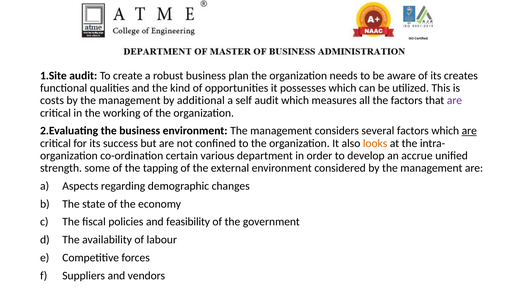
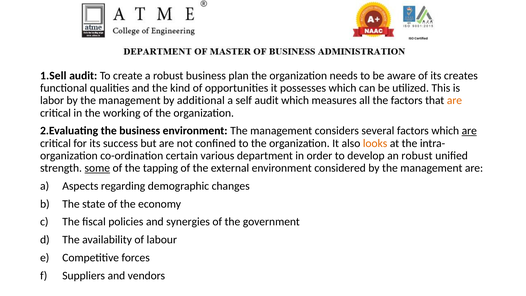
1.Site: 1.Site -> 1.Sell
costs: costs -> labor
are at (454, 100) colour: purple -> orange
an accrue: accrue -> robust
some underline: none -> present
feasibility: feasibility -> synergies
